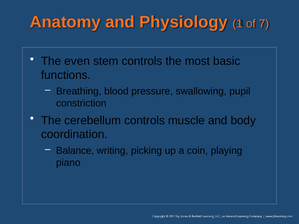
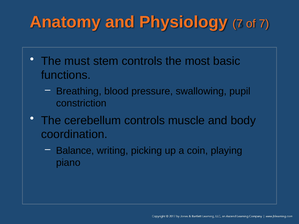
Physiology 1: 1 -> 7
even: even -> must
